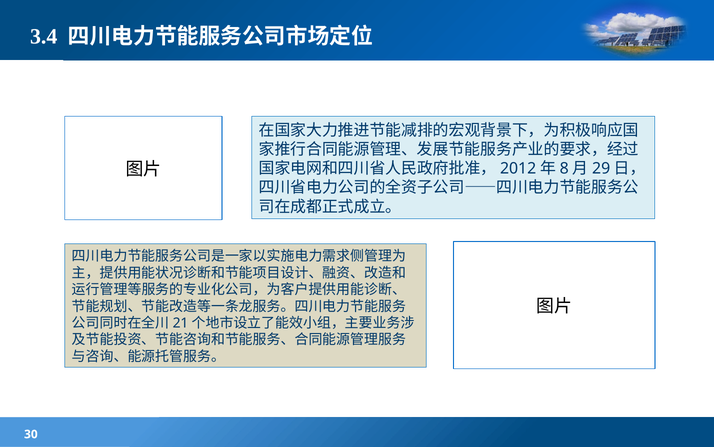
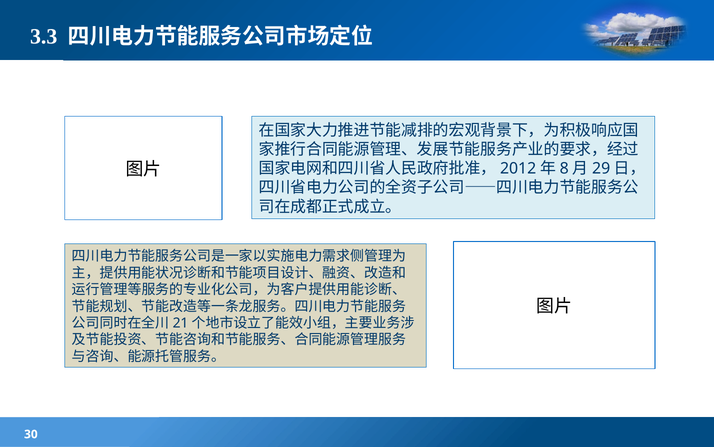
3.4: 3.4 -> 3.3
